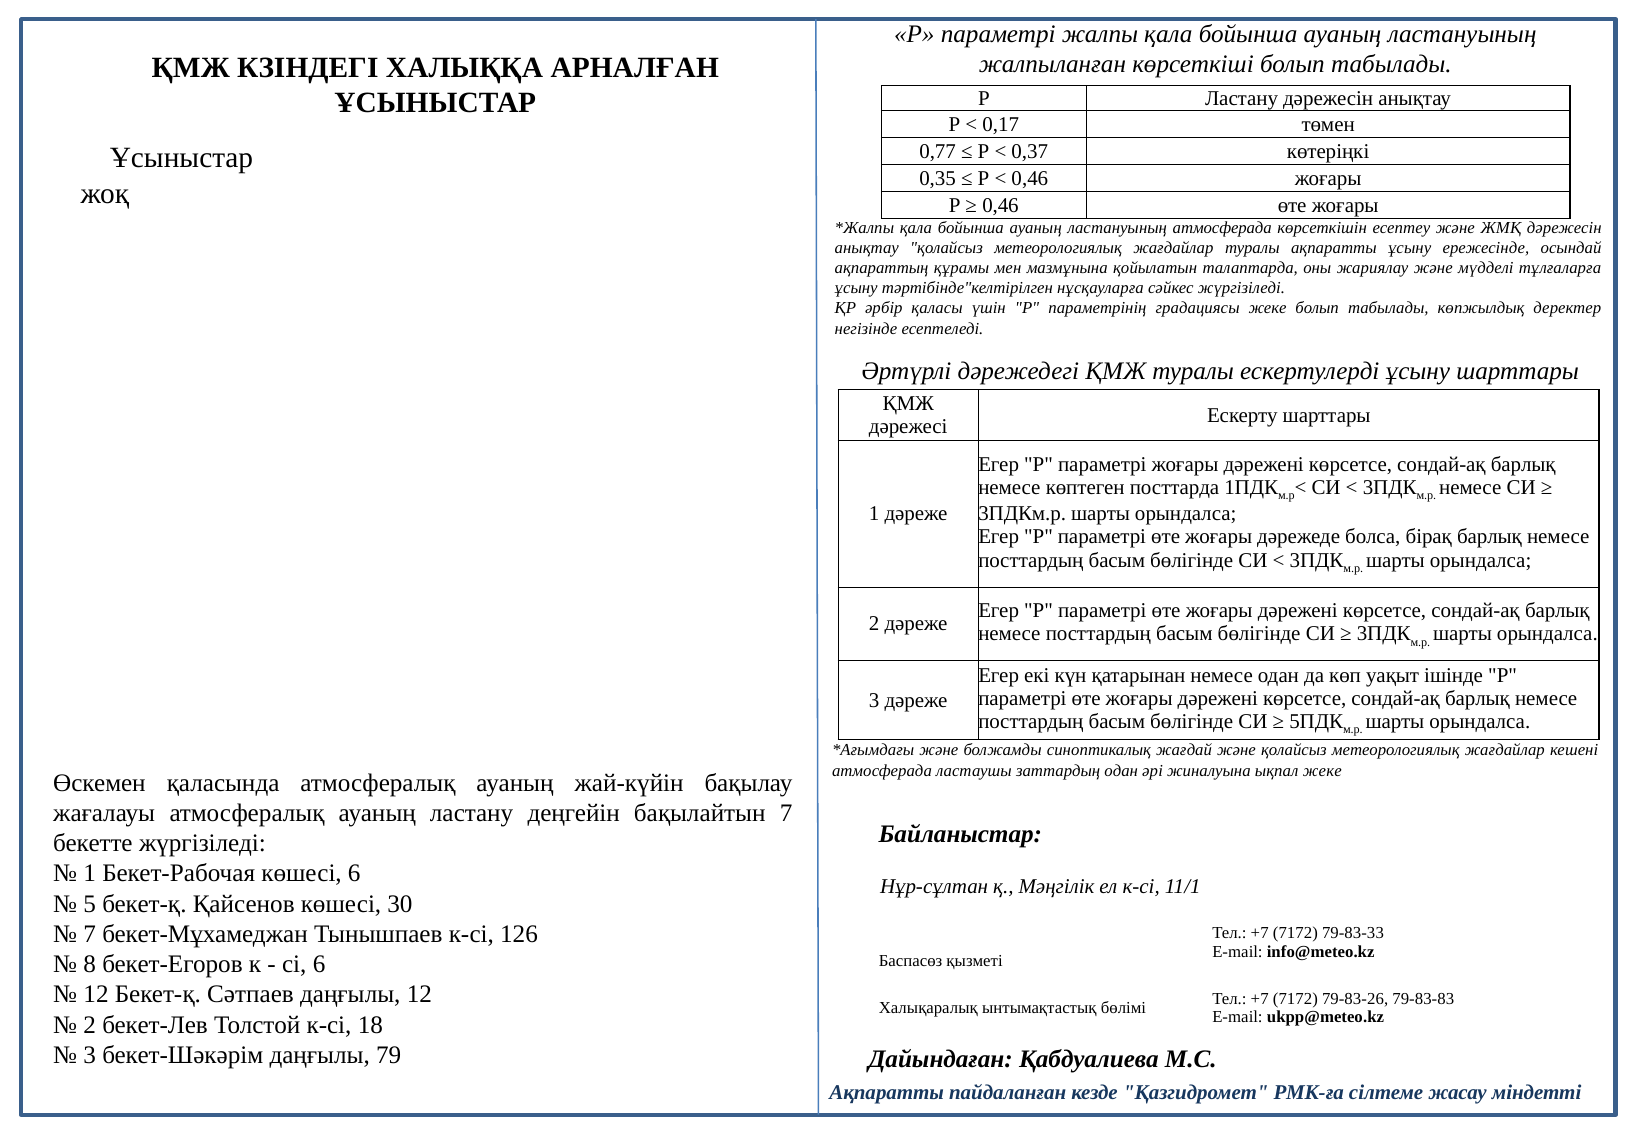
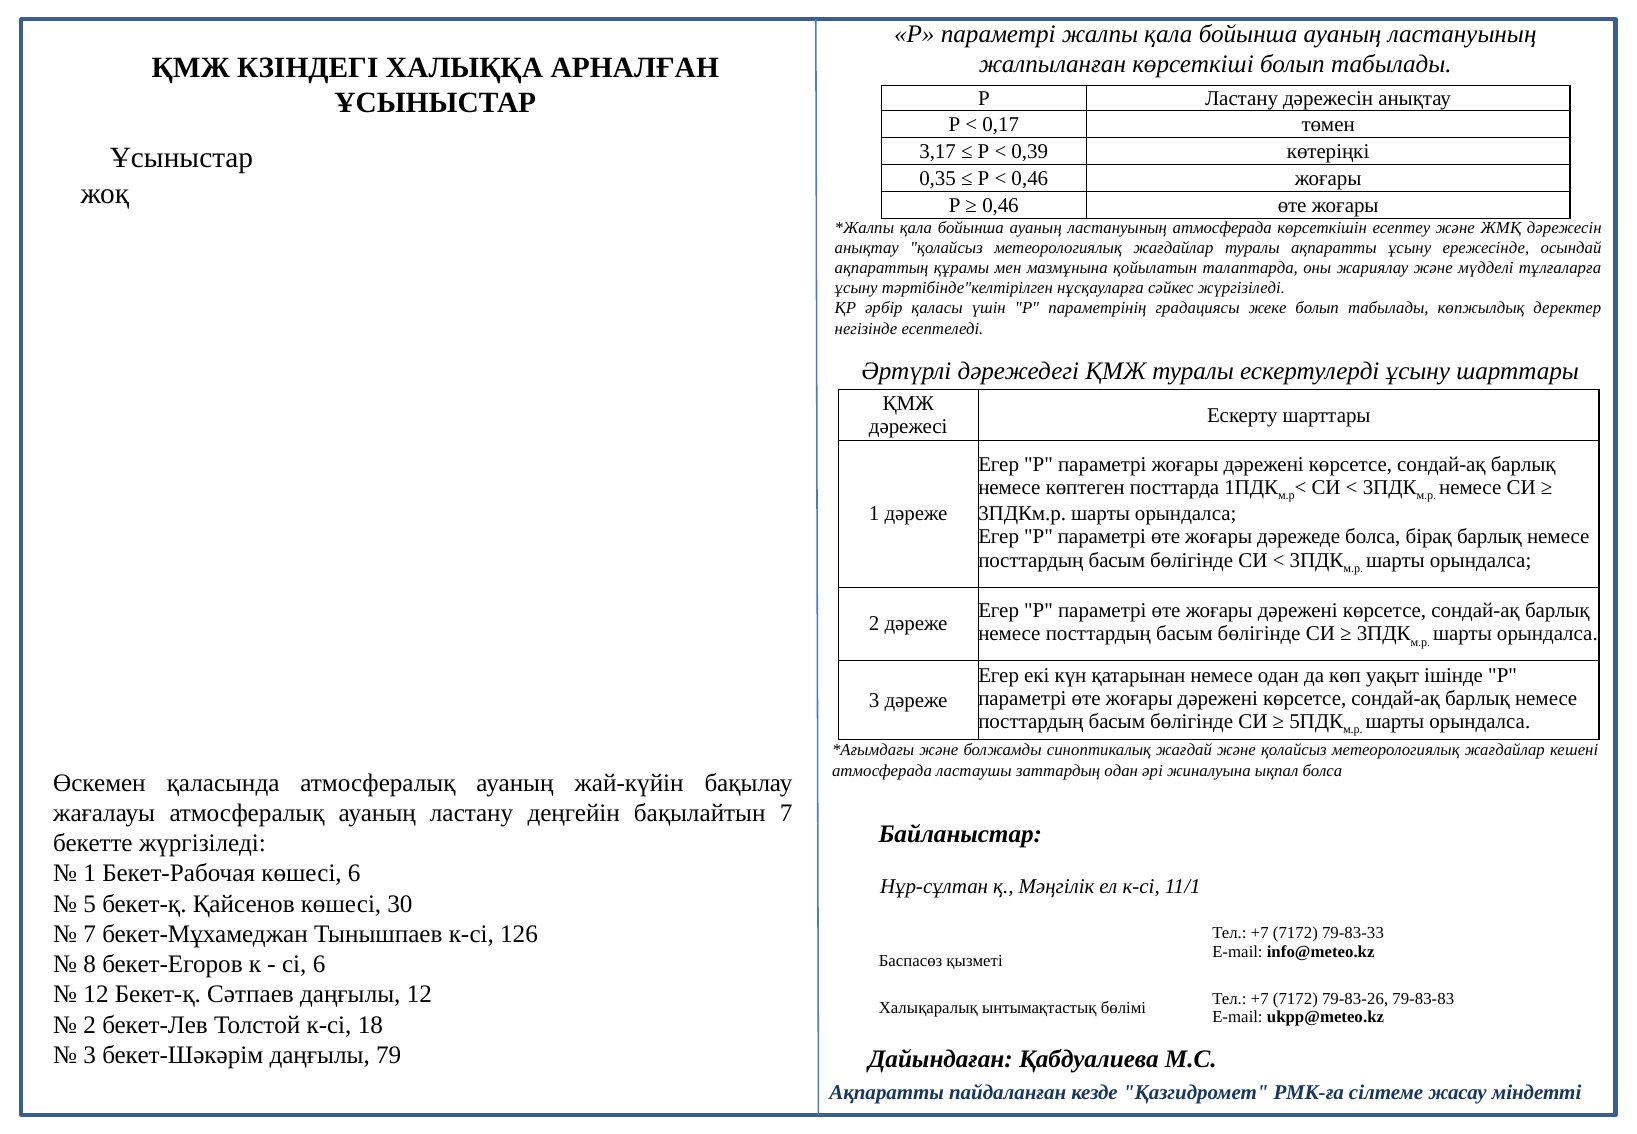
0,77: 0,77 -> 3,17
0,37: 0,37 -> 0,39
ықпал жеке: жеке -> болса
